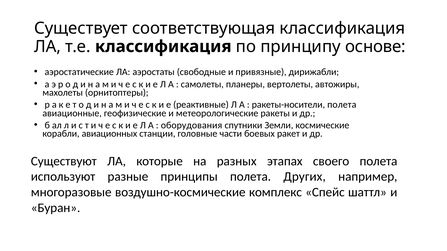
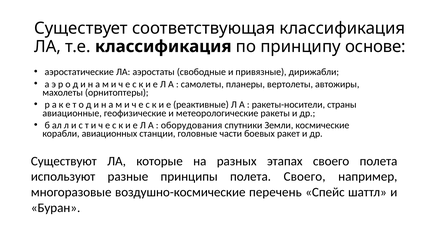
ракеты-носители полета: полета -> страны
полета Других: Других -> Своего
комплекс: комплекс -> перечень
